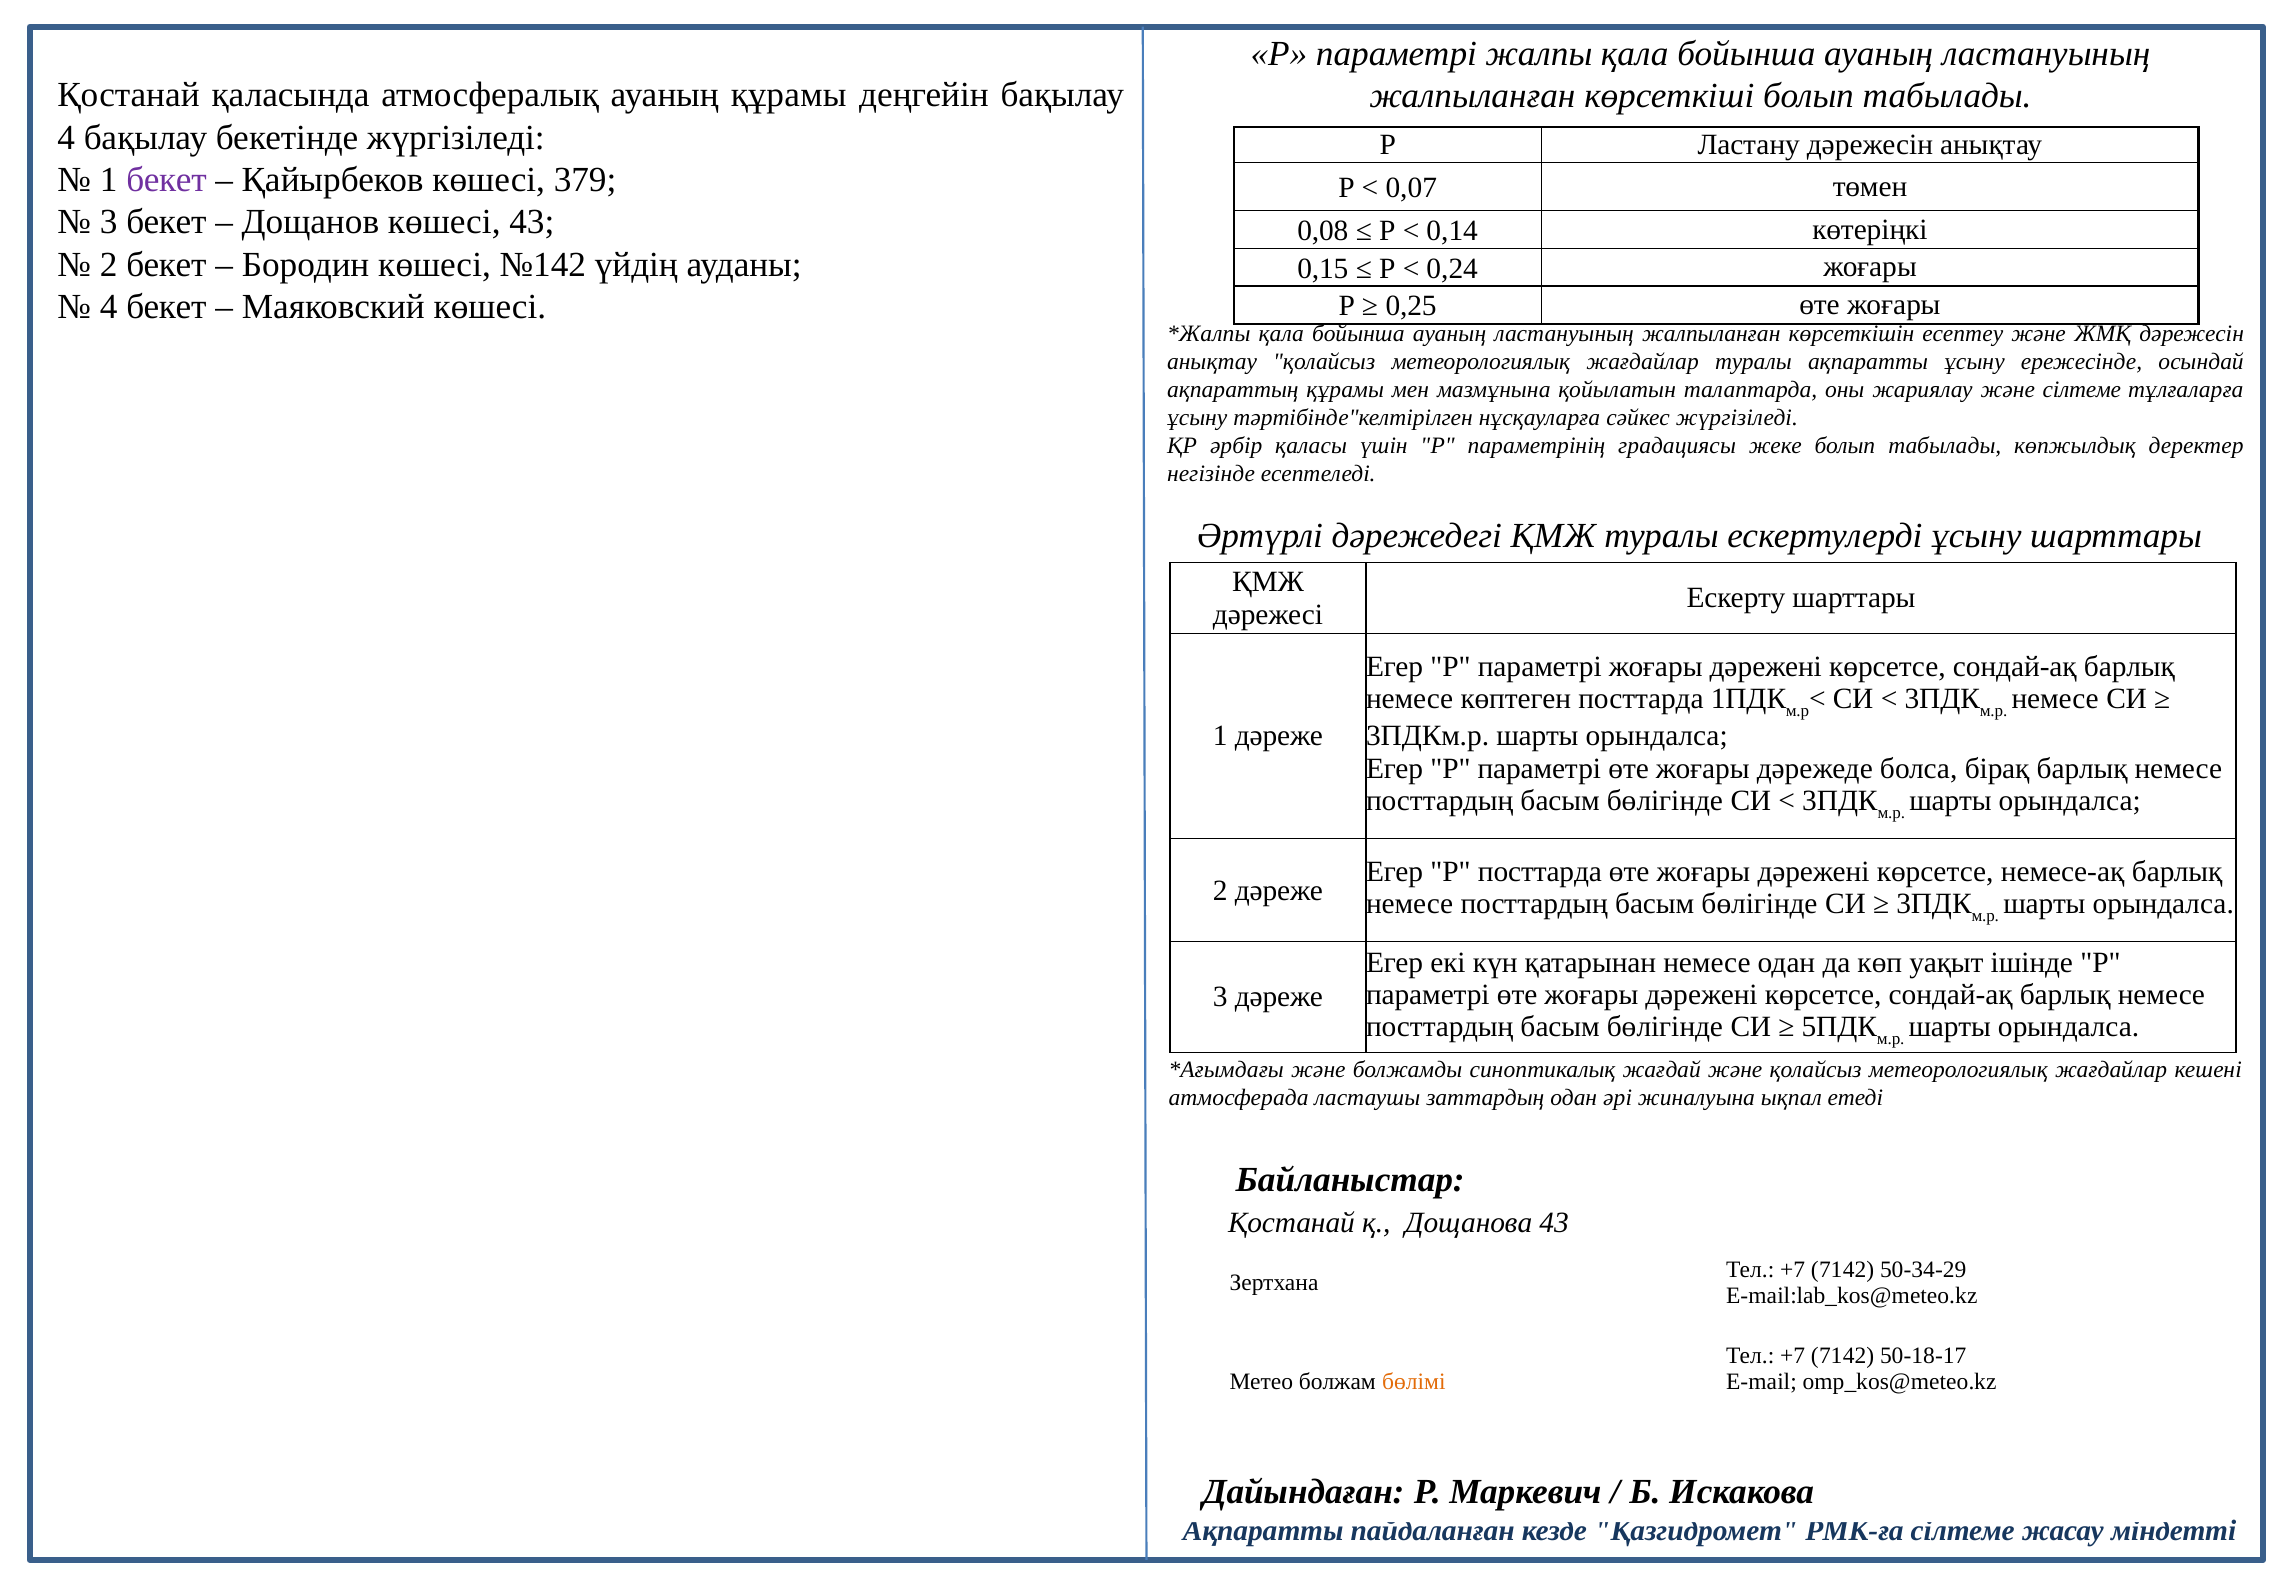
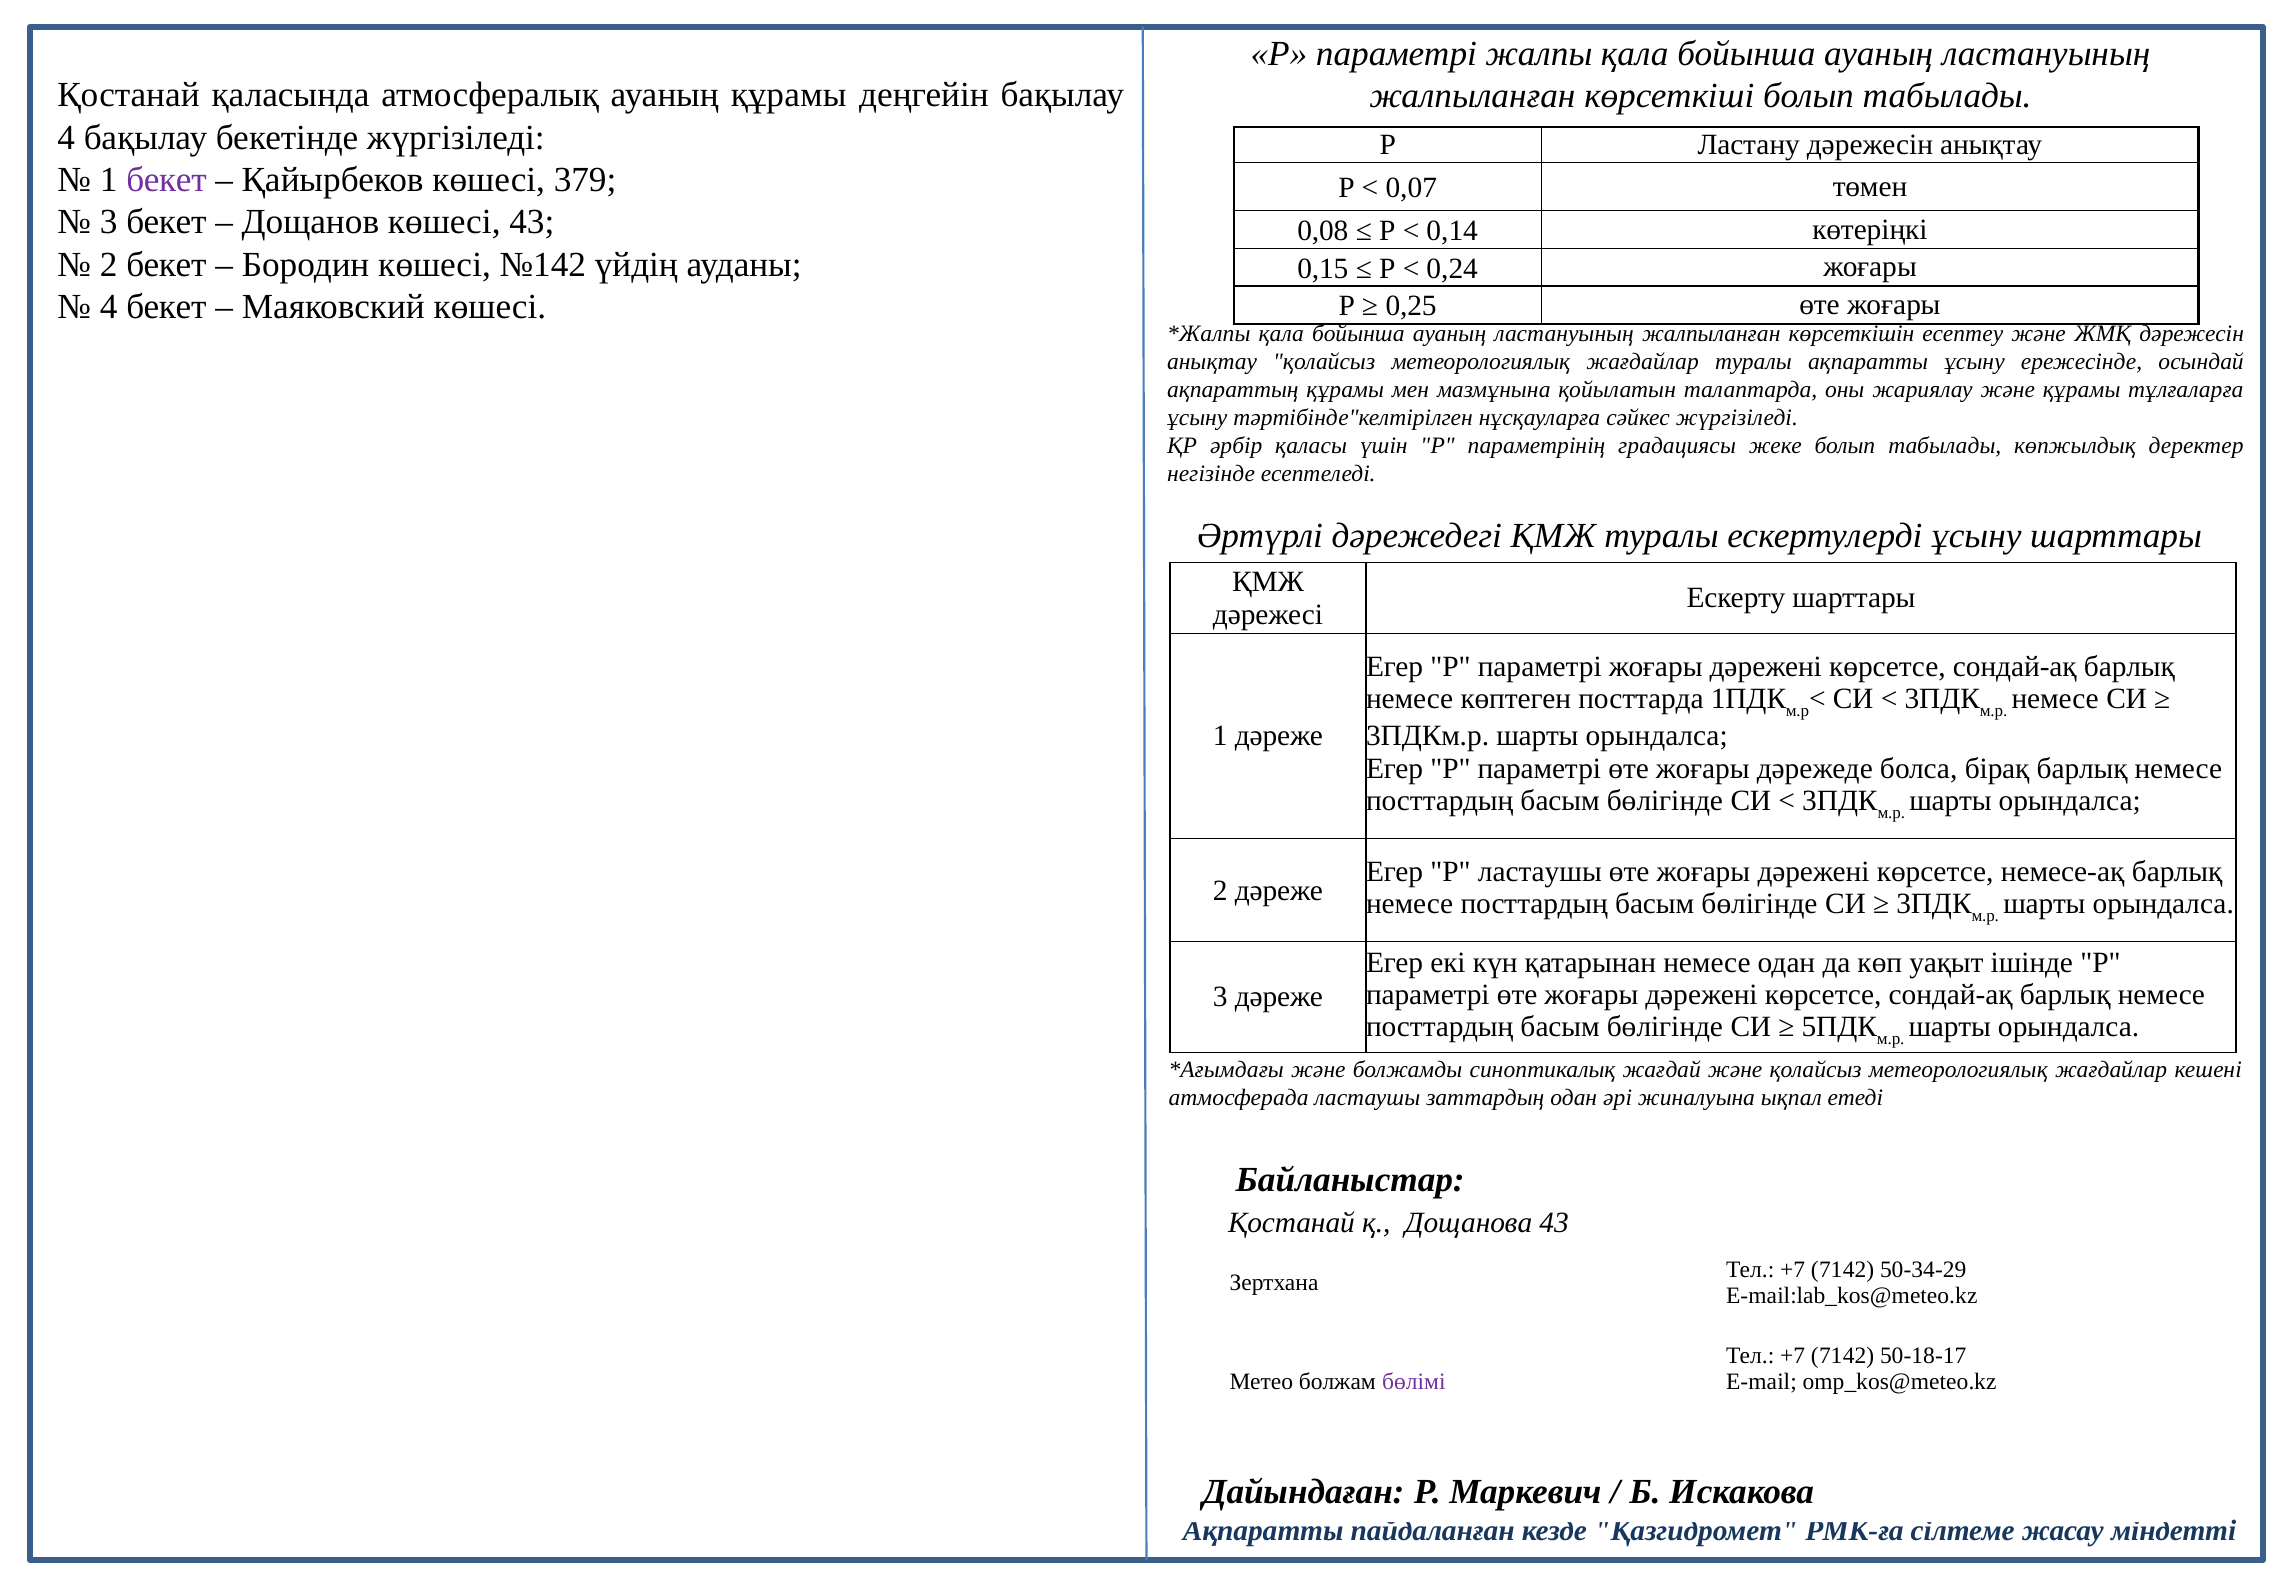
және сілтеме: сілтеме -> құрамы
Р посттарда: посттарда -> ластаушы
бөлімі colour: orange -> purple
